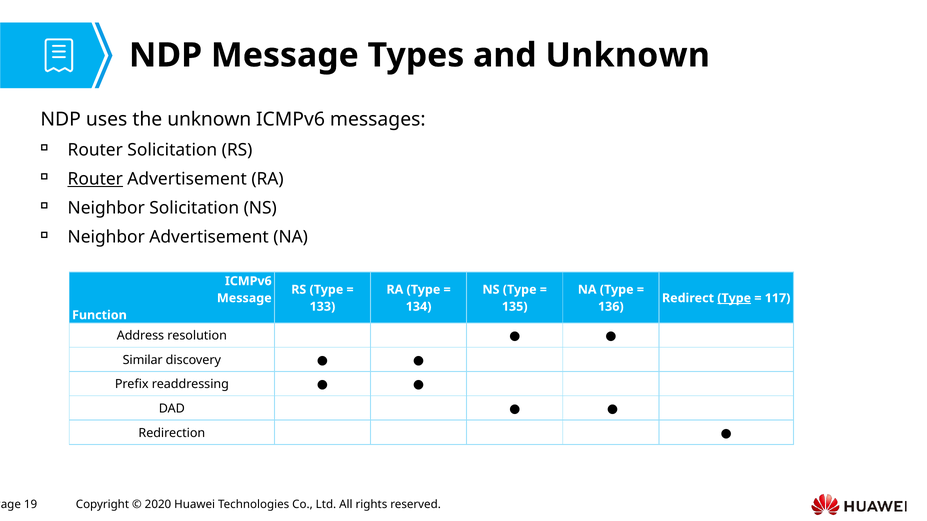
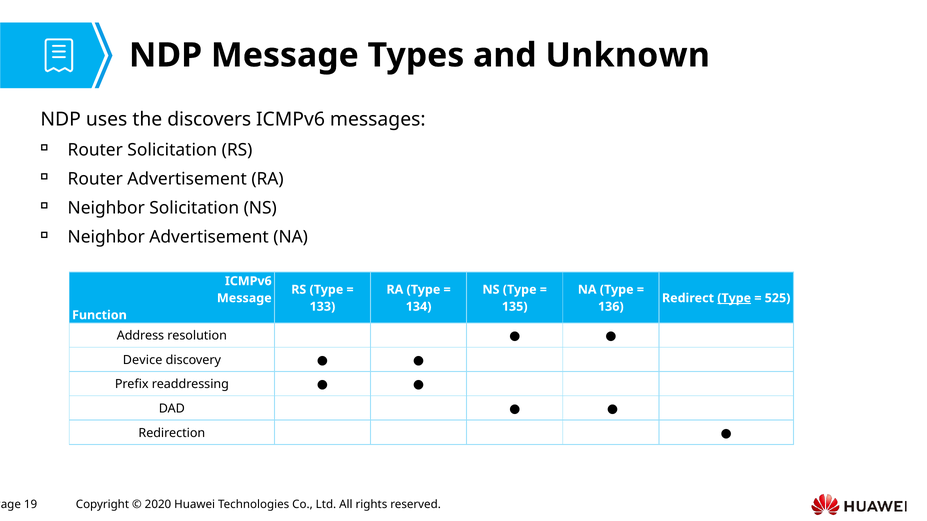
the unknown: unknown -> discovers
Router at (95, 179) underline: present -> none
117: 117 -> 525
Similar: Similar -> Device
